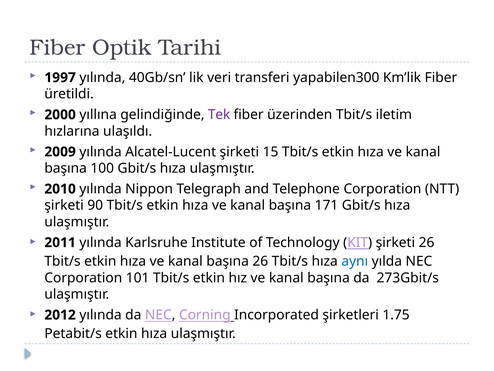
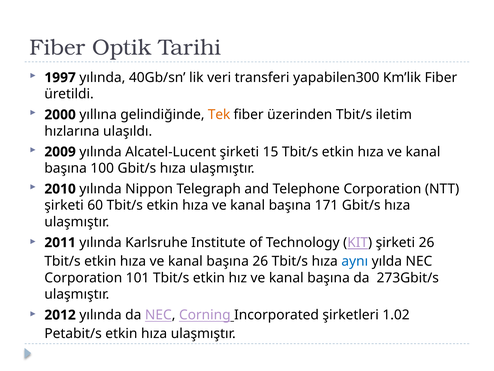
Tek colour: purple -> orange
90: 90 -> 60
1.75: 1.75 -> 1.02
